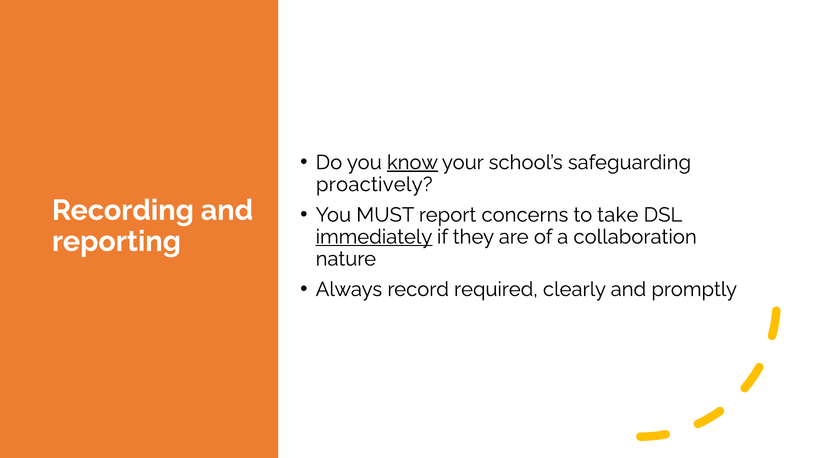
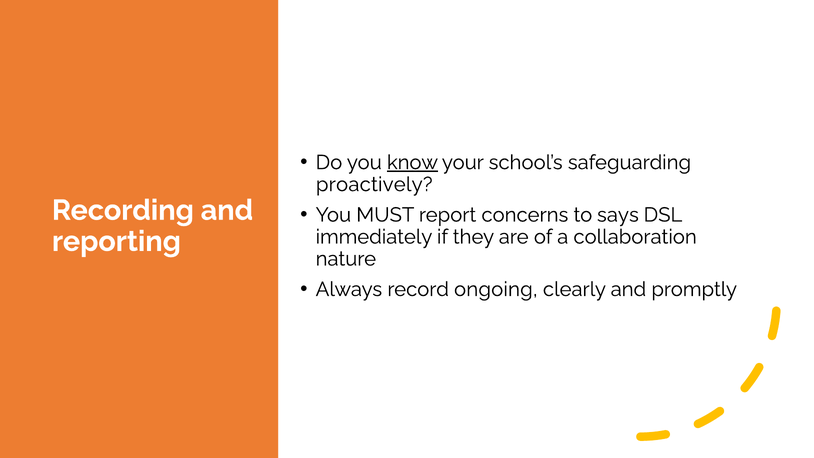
take: take -> says
immediately underline: present -> none
required: required -> ongoing
